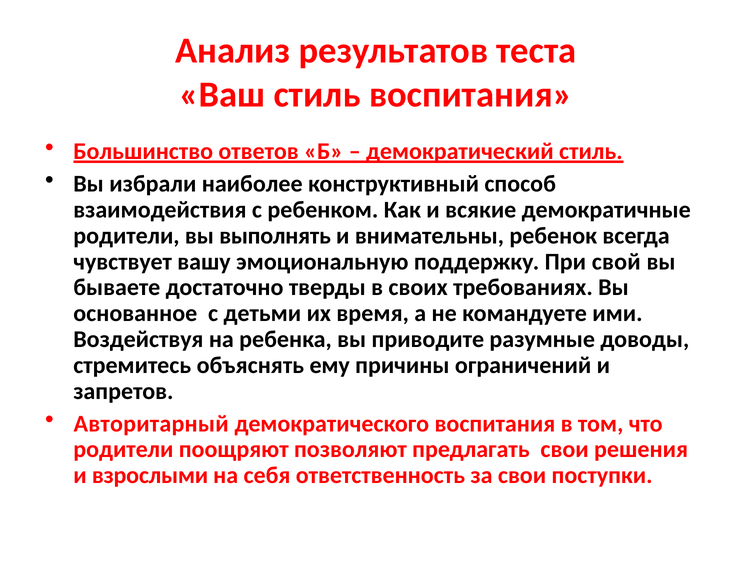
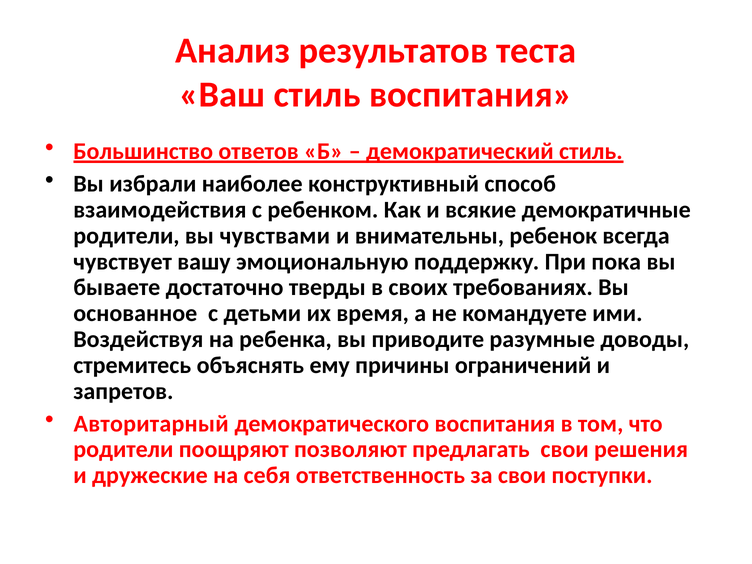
выполнять: выполнять -> чувствами
свой: свой -> пока
взрослыми: взрослыми -> дружеские
